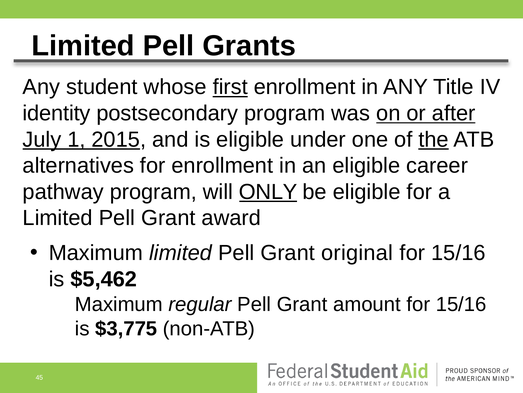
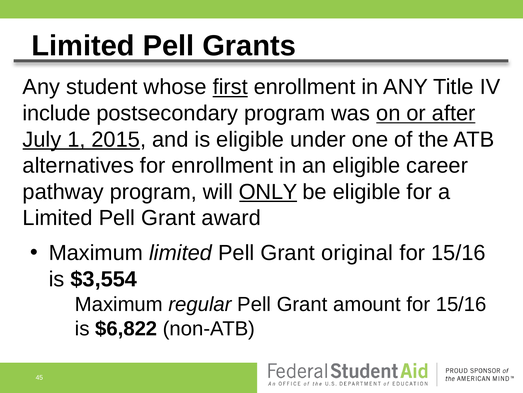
identity: identity -> include
the underline: present -> none
$5,462: $5,462 -> $3,554
$3,775: $3,775 -> $6,822
